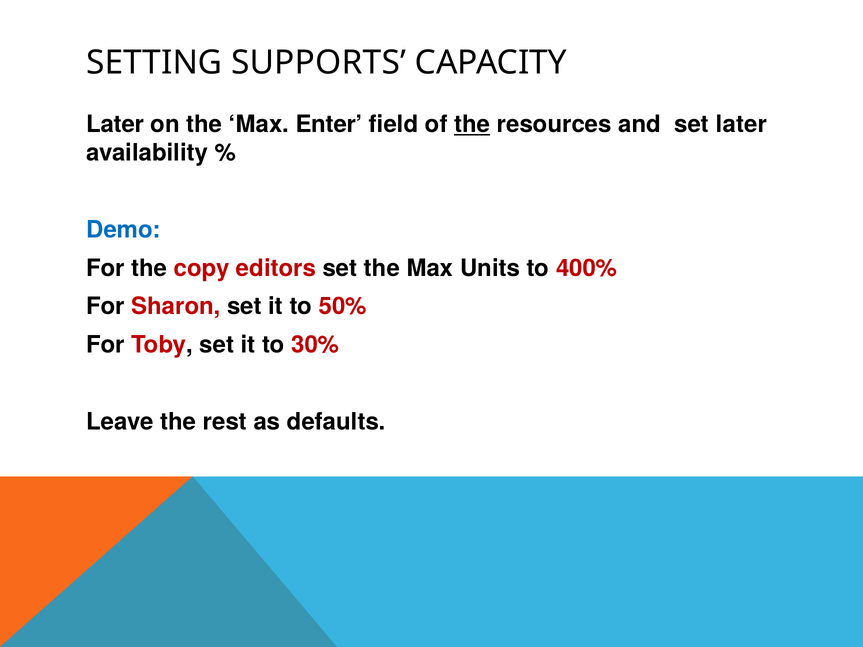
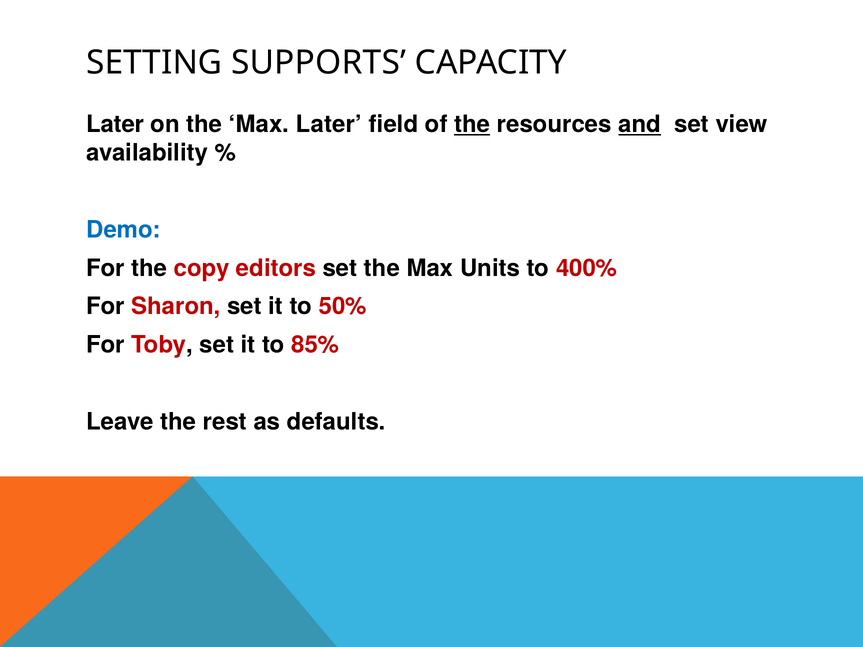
Max Enter: Enter -> Later
and underline: none -> present
set later: later -> view
30%: 30% -> 85%
